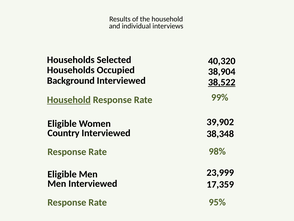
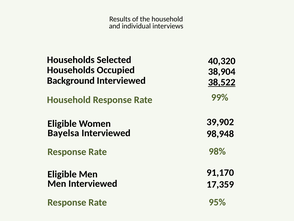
Household at (69, 100) underline: present -> none
Country: Country -> Bayelsa
38,348: 38,348 -> 98,948
23,999: 23,999 -> 91,170
